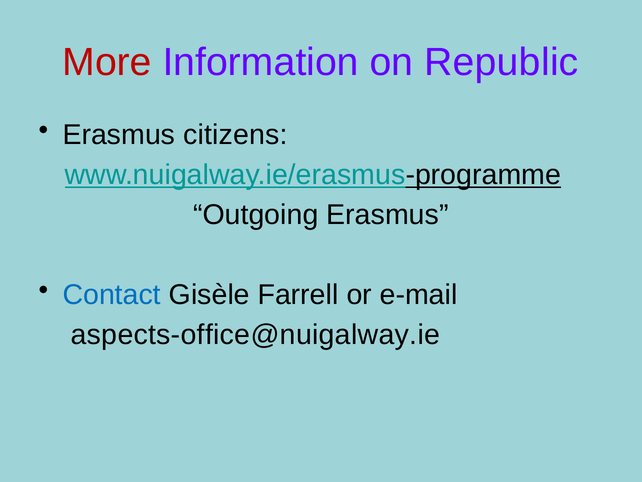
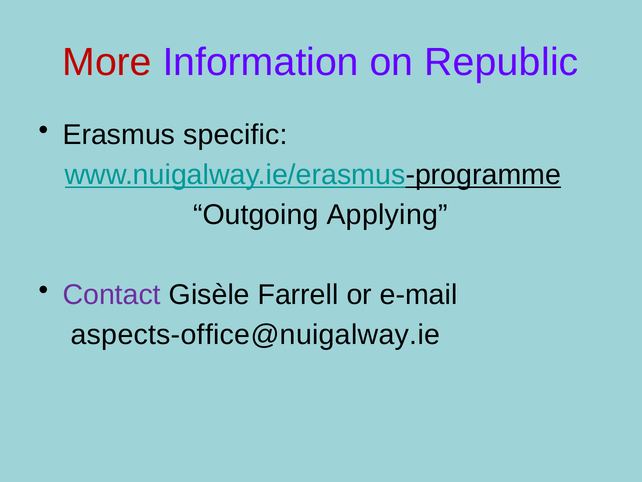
citizens: citizens -> specific
Outgoing Erasmus: Erasmus -> Applying
Contact colour: blue -> purple
